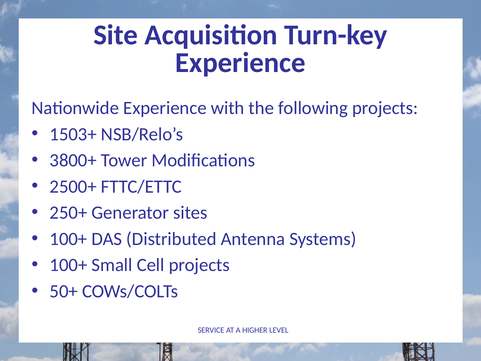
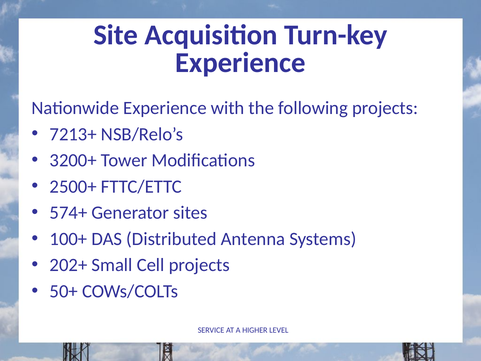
1503+: 1503+ -> 7213+
3800+: 3800+ -> 3200+
250+: 250+ -> 574+
100+ at (68, 265): 100+ -> 202+
